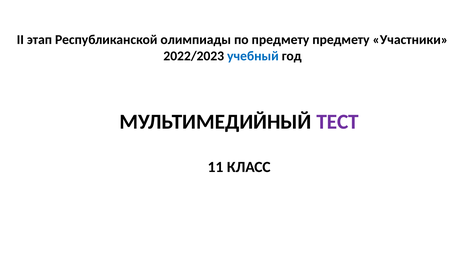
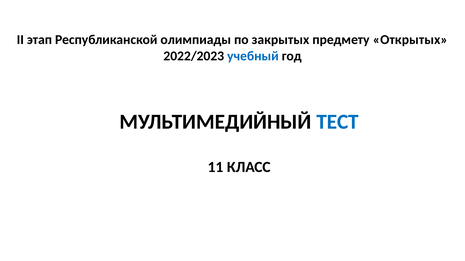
по предмету: предмету -> закрытых
Участники: Участники -> Открытых
ТЕСТ colour: purple -> blue
